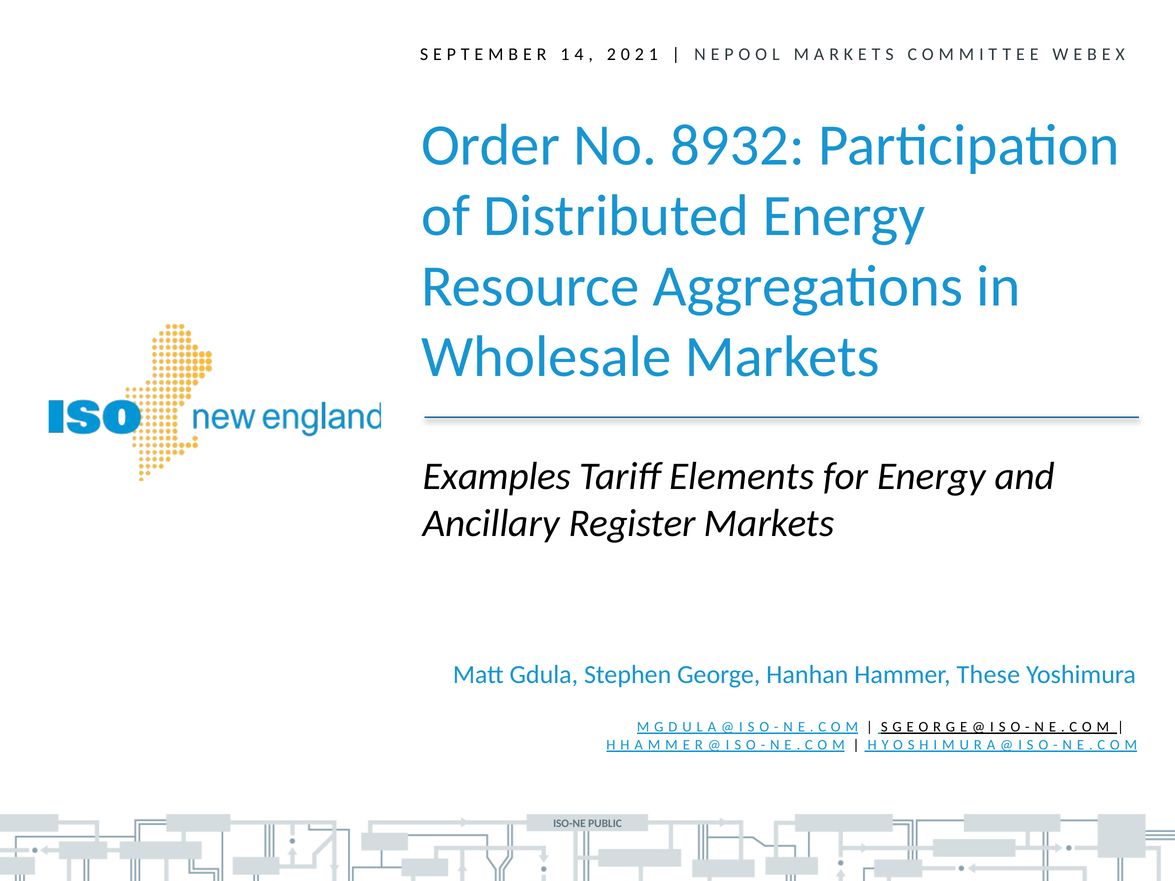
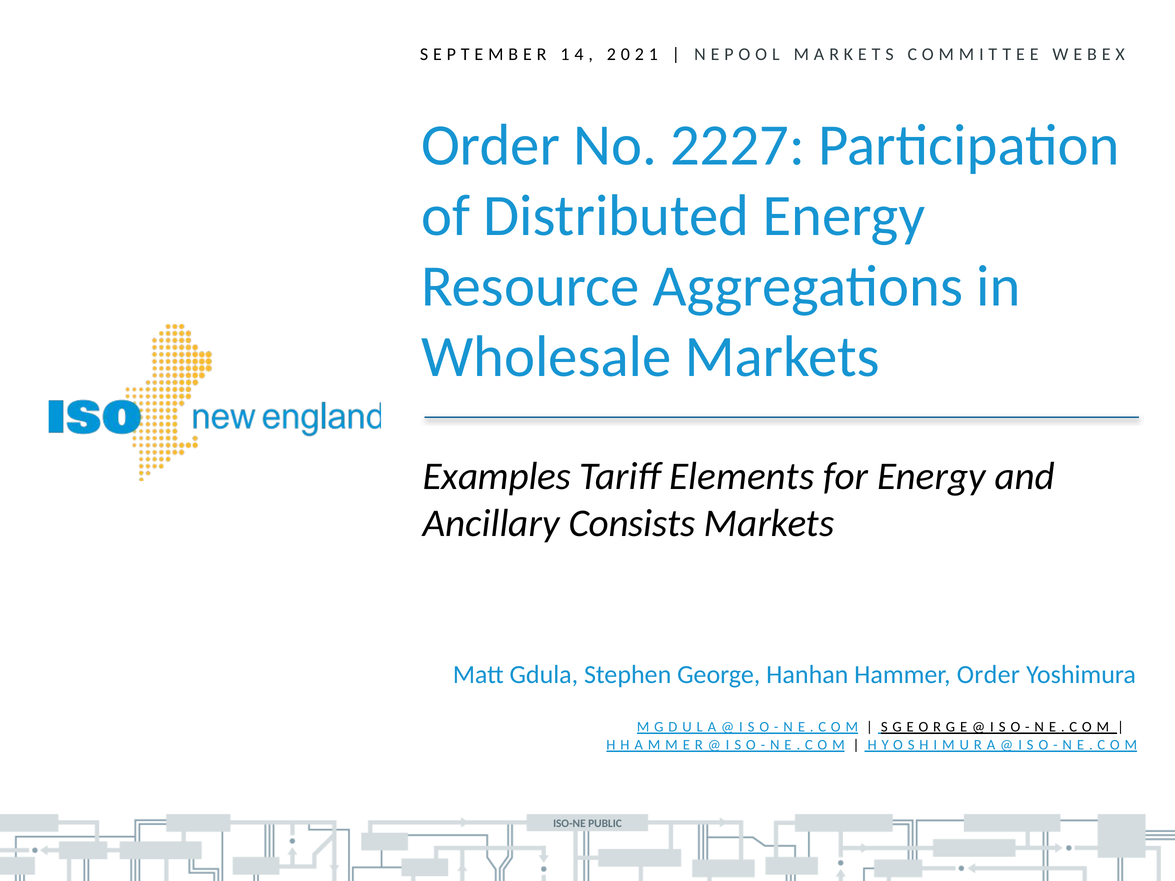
8932: 8932 -> 2227
Register: Register -> Consists
Hammer These: These -> Order
